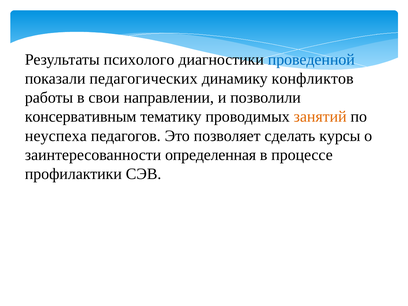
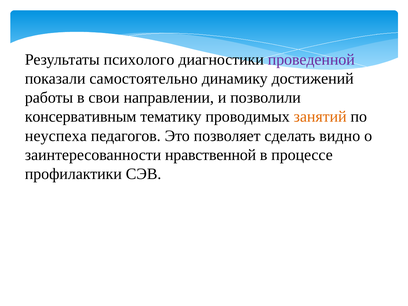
проведенной colour: blue -> purple
педагогических: педагогических -> самостоятельно
конфликтов: конфликтов -> достижений
курсы: курсы -> видно
определенная: определенная -> нравственной
